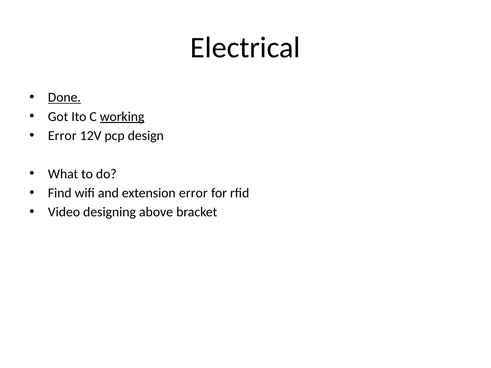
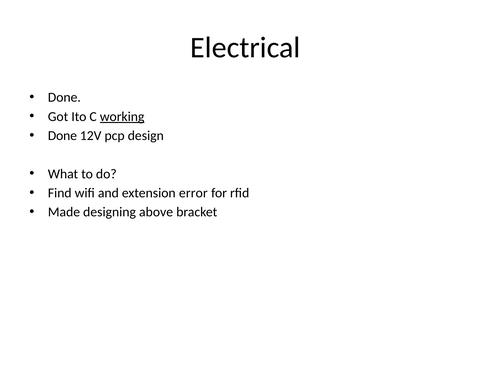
Done at (64, 98) underline: present -> none
Error at (62, 136): Error -> Done
Video: Video -> Made
